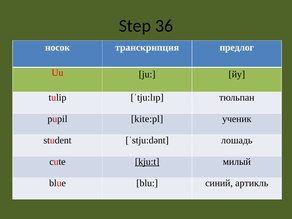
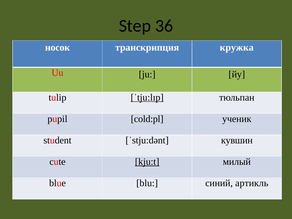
предлог: предлог -> кружка
ˈtju:lɪp underline: none -> present
kite:pl: kite:pl -> cold:pl
лошадь: лошадь -> кувшин
